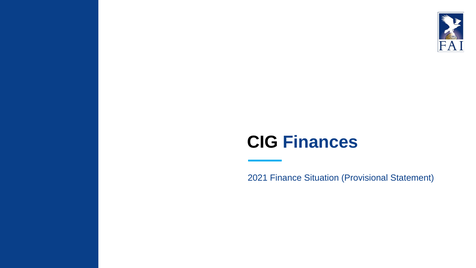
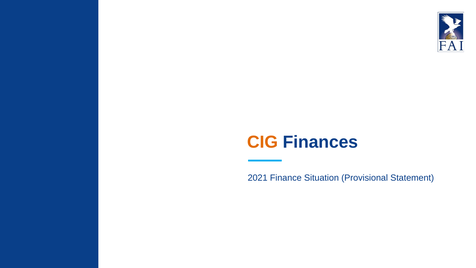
CIG colour: black -> orange
